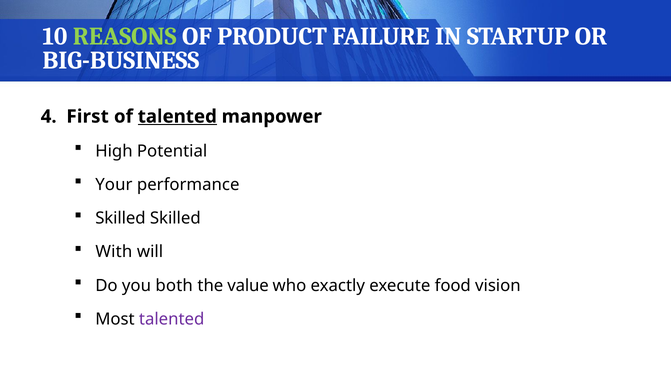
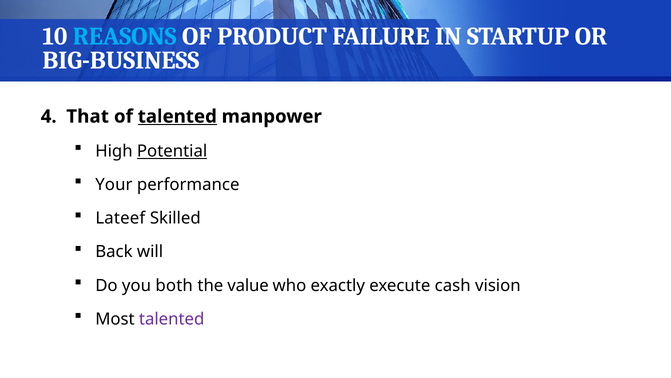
REASONS colour: light green -> light blue
First: First -> That
Potential underline: none -> present
Skilled at (120, 218): Skilled -> Lateef
With: With -> Back
food: food -> cash
